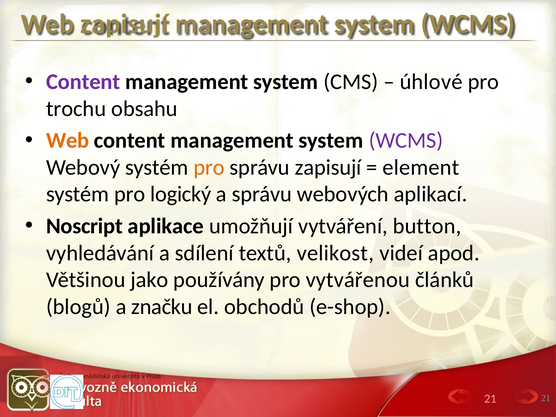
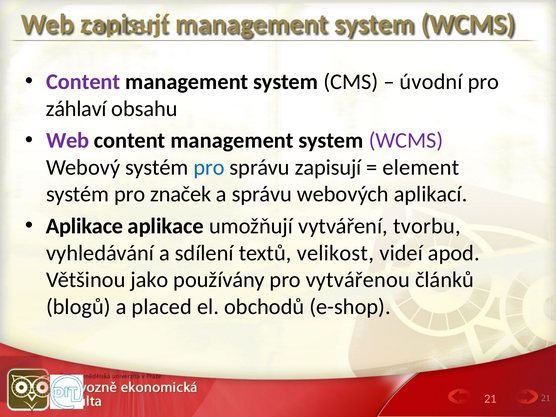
úhlové: úhlové -> úvodní
trochu: trochu -> záhlaví
Web at (68, 140) colour: orange -> purple
pro at (209, 167) colour: orange -> blue
logický: logický -> značek
Noscript at (84, 226): Noscript -> Aplikace
button: button -> tvorbu
značku: značku -> placed
